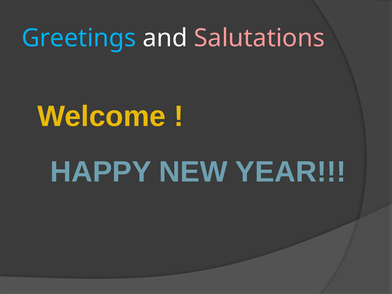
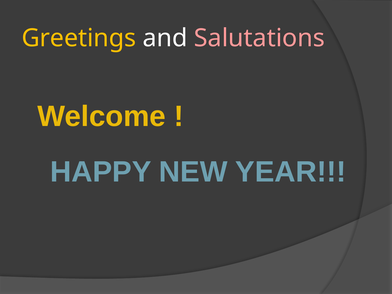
Greetings colour: light blue -> yellow
